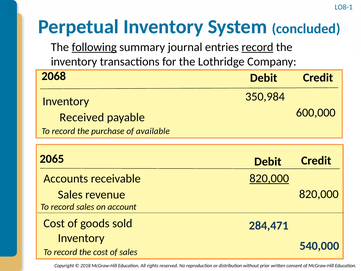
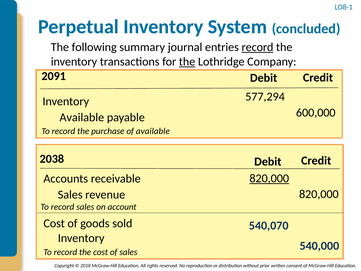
following underline: present -> none
the at (187, 62) underline: none -> present
2068: 2068 -> 2091
350,984: 350,984 -> 577,294
Received at (82, 117): Received -> Available
2065: 2065 -> 2038
284,471: 284,471 -> 540,070
